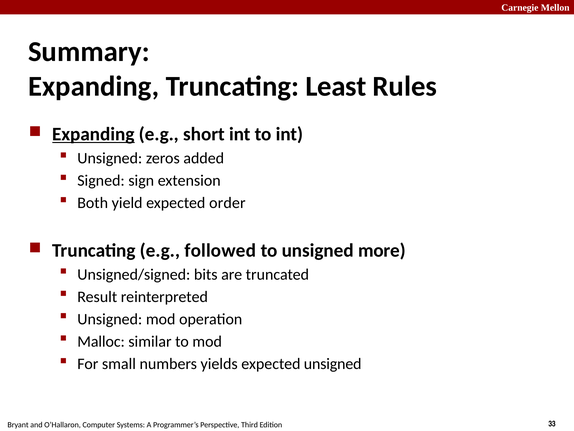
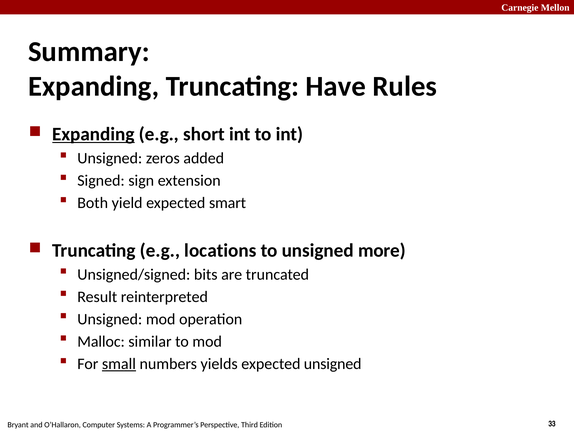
Least: Least -> Have
order: order -> smart
followed: followed -> locations
small underline: none -> present
